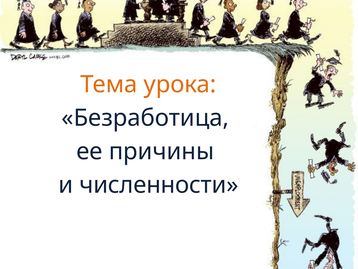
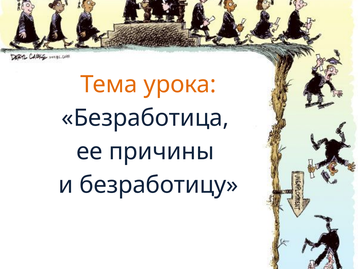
численности: численности -> безработицу
